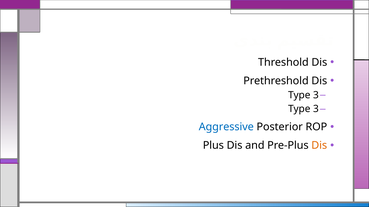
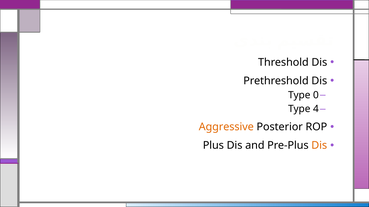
3 at (316, 95): 3 -> 0
3 at (316, 109): 3 -> 4
Aggressive colour: blue -> orange
